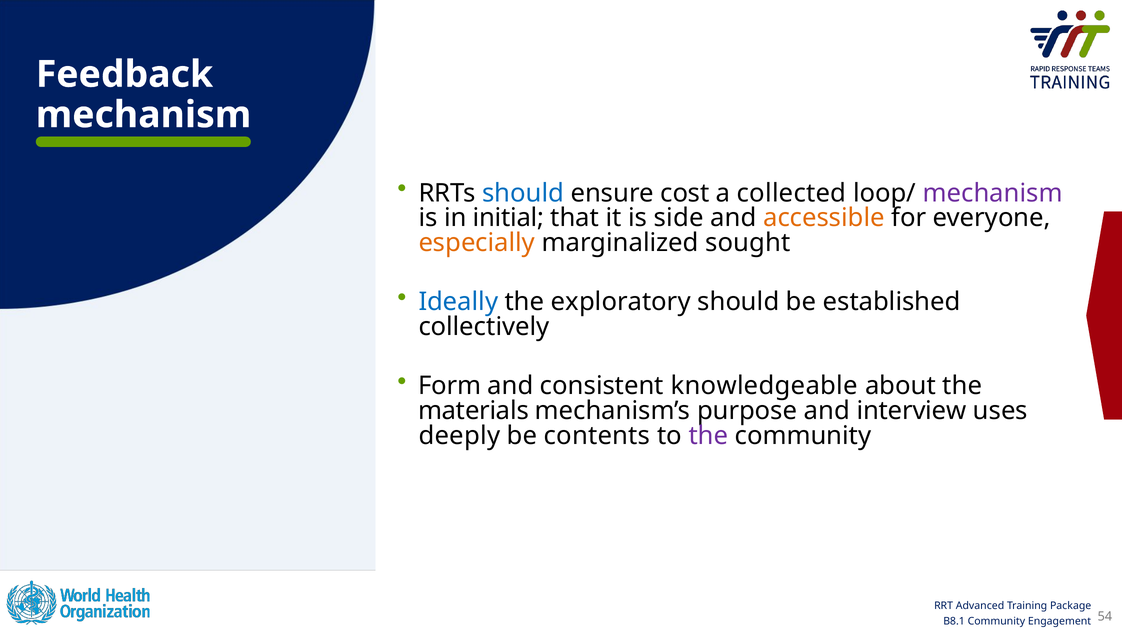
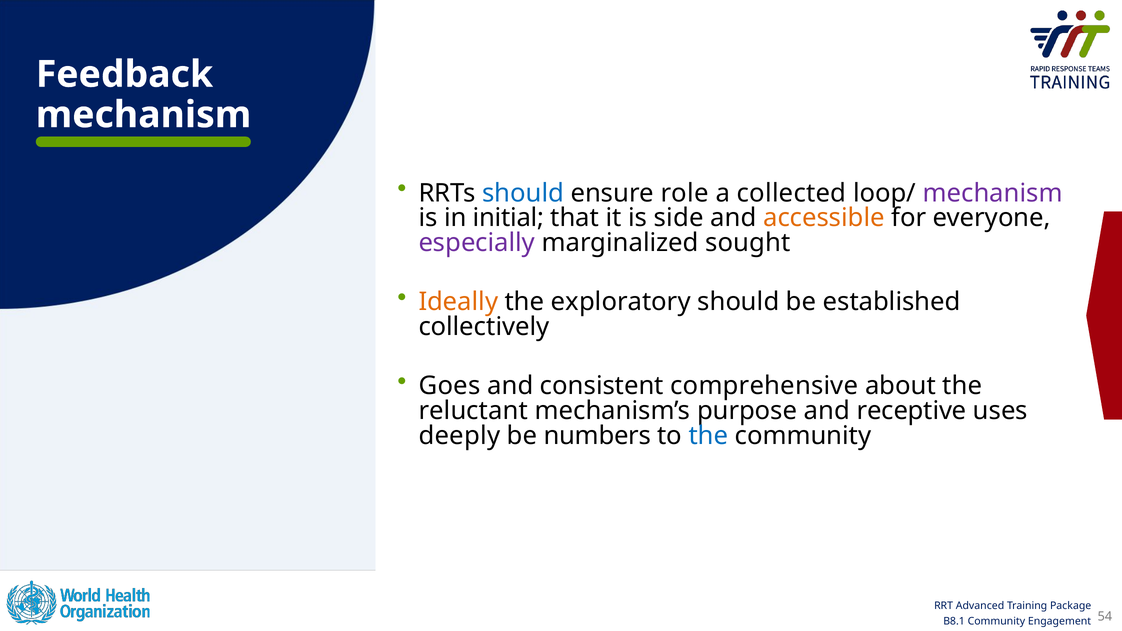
cost: cost -> role
especially colour: orange -> purple
Ideally colour: blue -> orange
Form: Form -> Goes
knowledgeable: knowledgeable -> comprehensive
materials: materials -> reluctant
interview: interview -> receptive
contents: contents -> numbers
the at (708, 436) colour: purple -> blue
